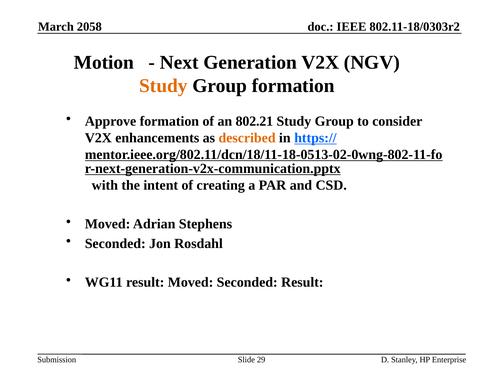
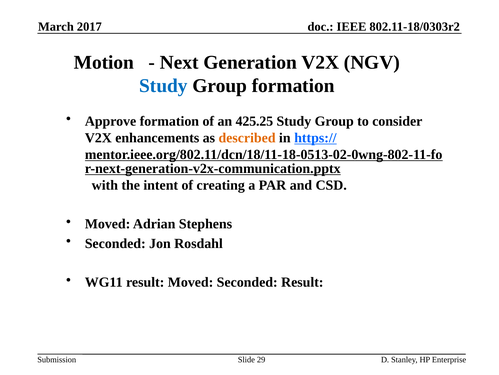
2058: 2058 -> 2017
Study at (163, 86) colour: orange -> blue
802.21: 802.21 -> 425.25
